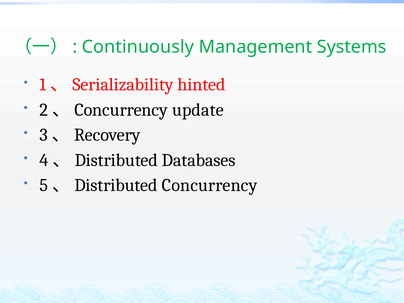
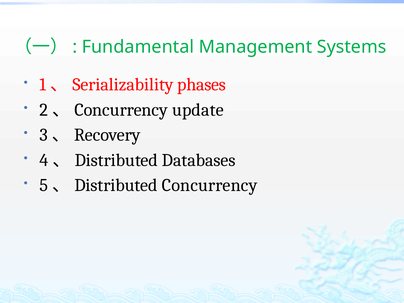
Continuously: Continuously -> Fundamental
hinted: hinted -> phases
